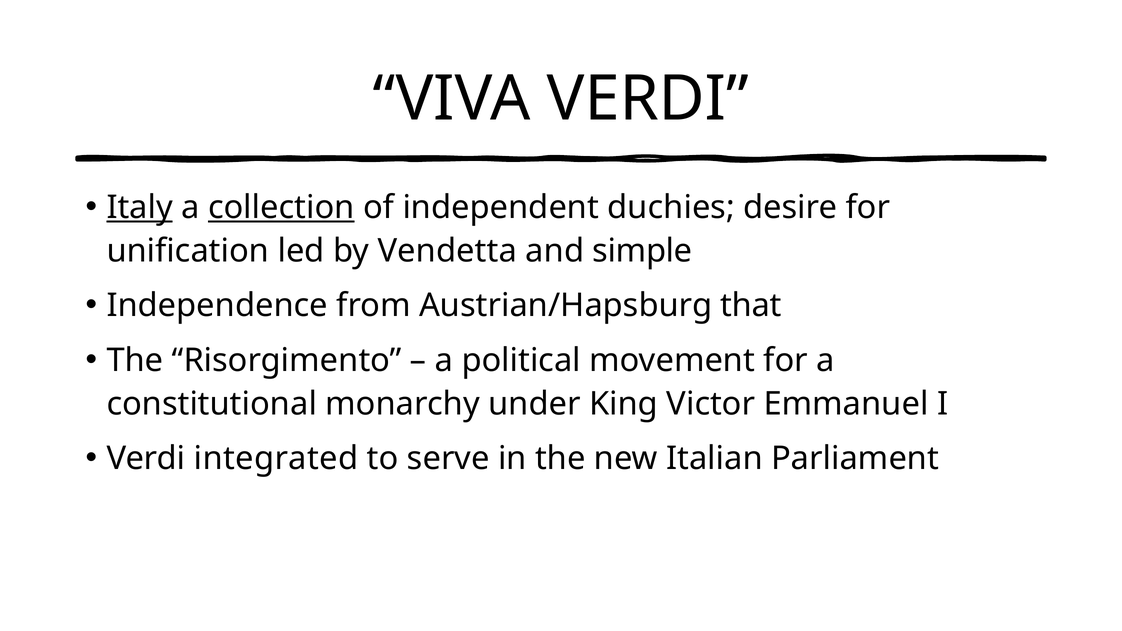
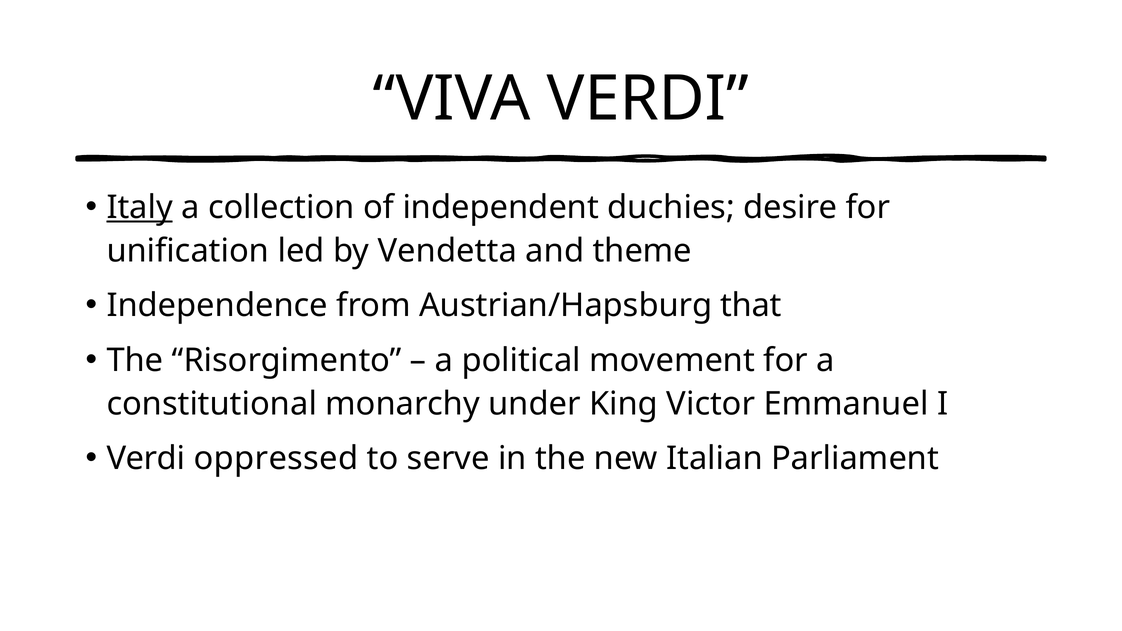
collection underline: present -> none
simple: simple -> theme
integrated: integrated -> oppressed
